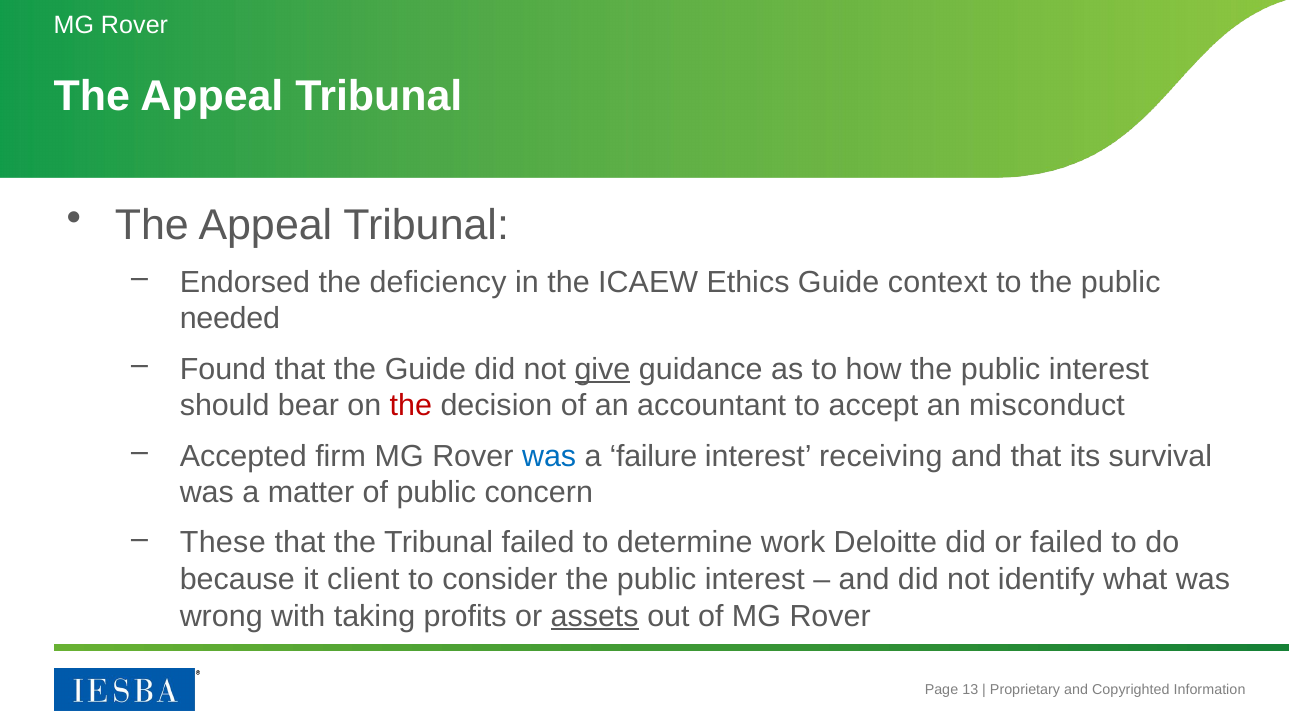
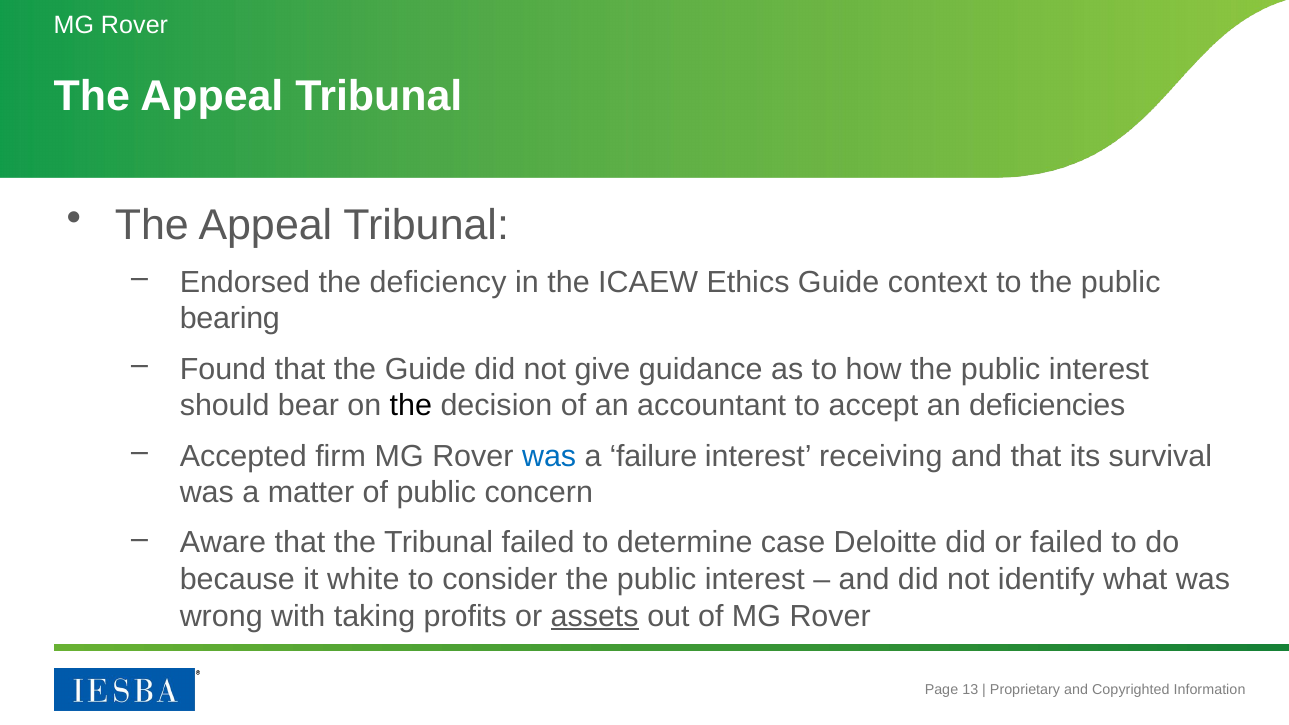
needed: needed -> bearing
give underline: present -> none
the at (411, 406) colour: red -> black
misconduct: misconduct -> deficiencies
These: These -> Aware
work: work -> case
client: client -> white
